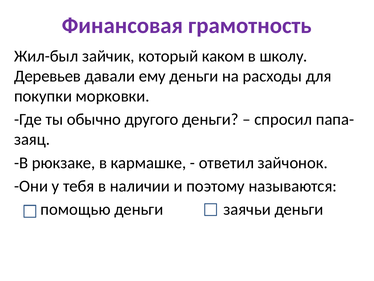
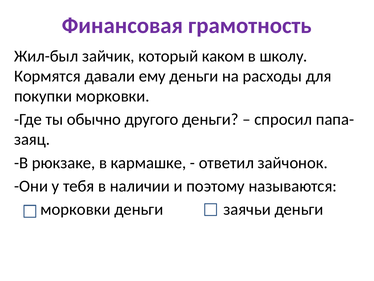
Деревьев: Деревьев -> Кормятся
помощью at (75, 209): помощью -> морковки
